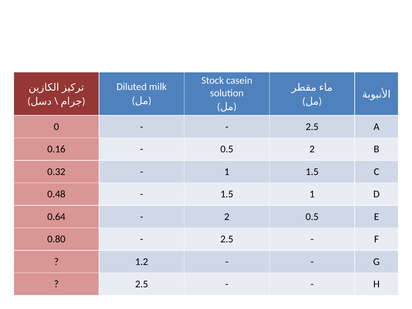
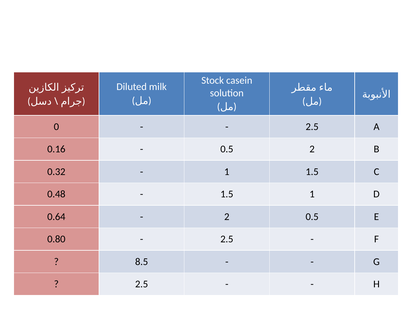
1.2: 1.2 -> 8.5
